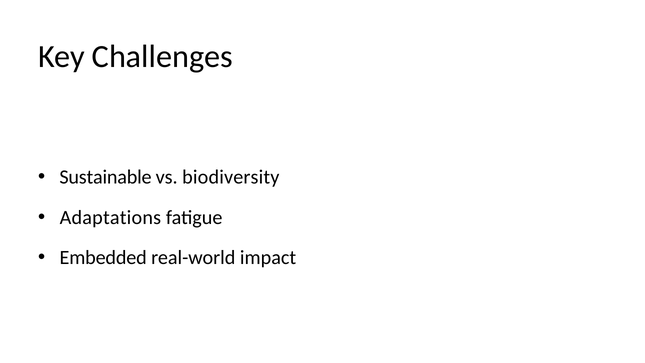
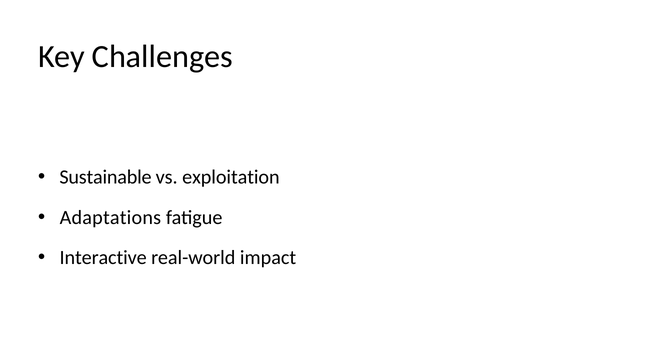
biodiversity: biodiversity -> exploitation
Embedded: Embedded -> Interactive
